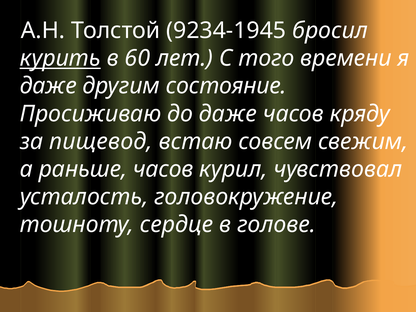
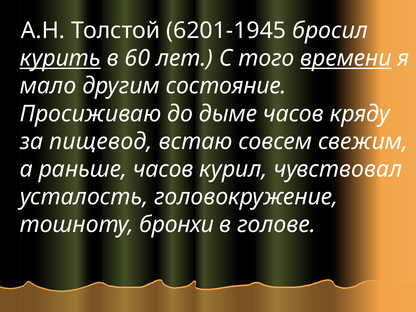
9234-1945: 9234-1945 -> 6201-1945
времени underline: none -> present
даже at (48, 86): даже -> мало
до даже: даже -> дыме
сердце: сердце -> бронхи
